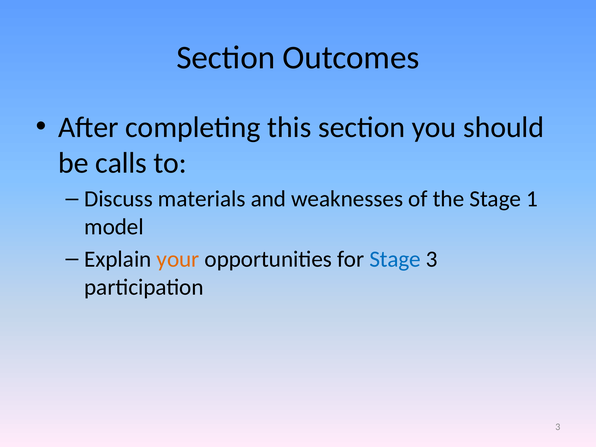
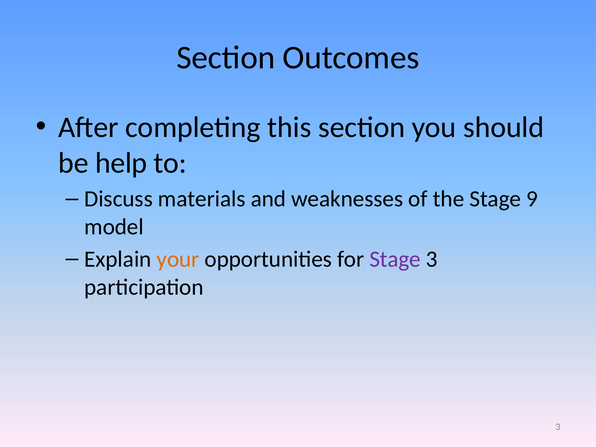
calls: calls -> help
1: 1 -> 9
Stage at (395, 259) colour: blue -> purple
